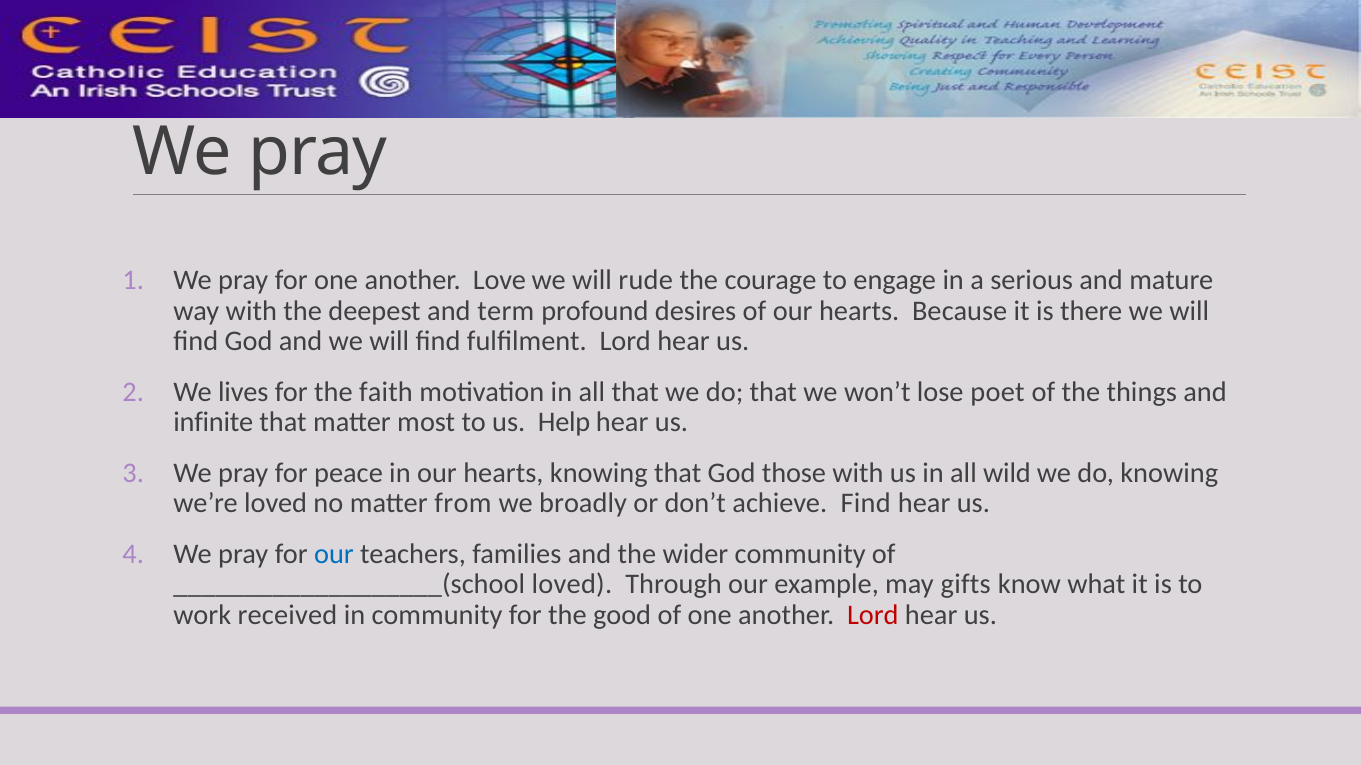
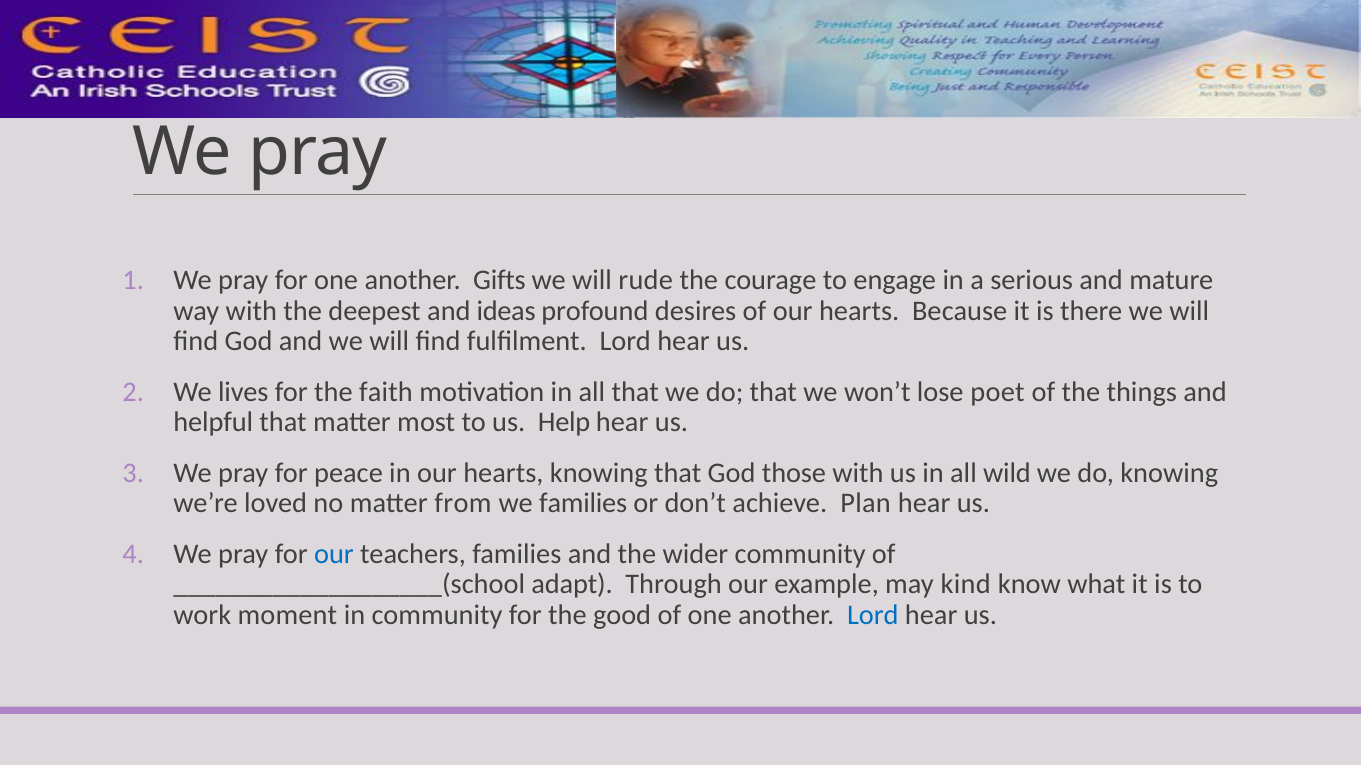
Love: Love -> Gifts
term: term -> ideas
infinite: infinite -> helpful
we broadly: broadly -> families
achieve Find: Find -> Plan
___________________(school loved: loved -> adapt
gifts: gifts -> kind
received: received -> moment
Lord at (873, 615) colour: red -> blue
